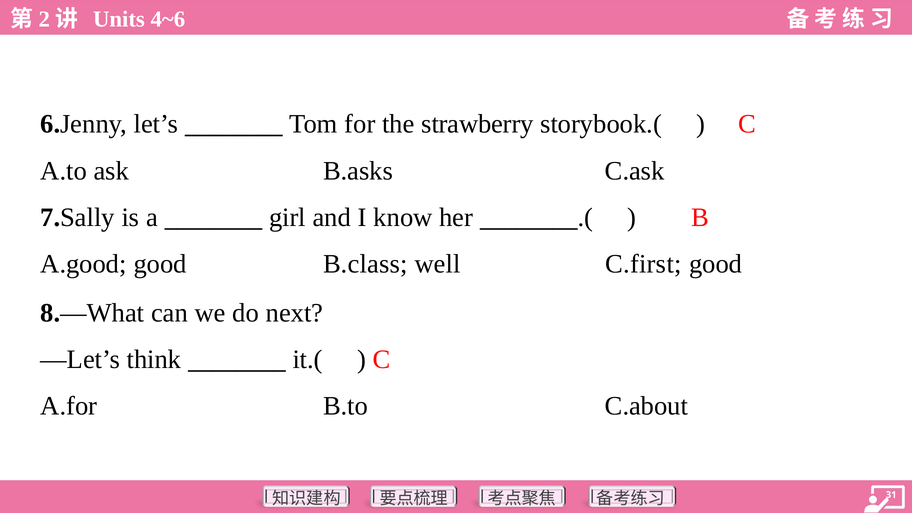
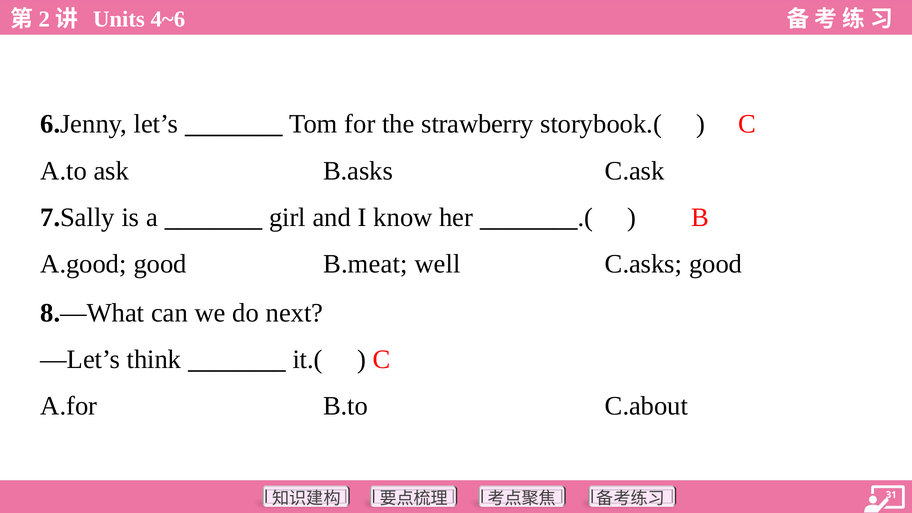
B.class: B.class -> B.meat
C.first: C.first -> C.asks
